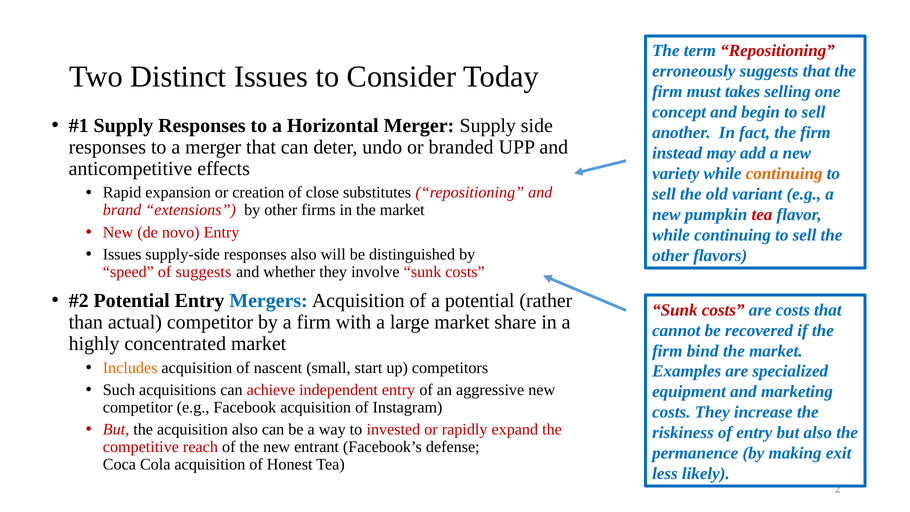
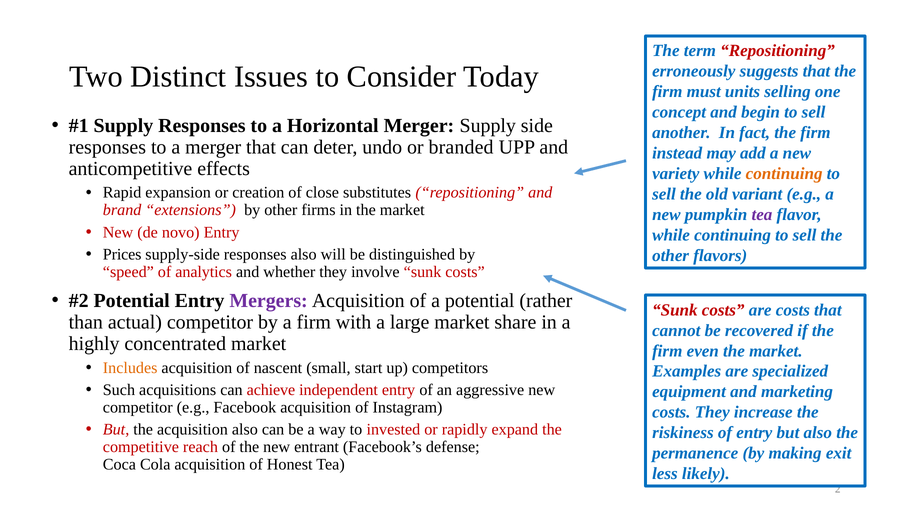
takes: takes -> units
tea at (762, 215) colour: red -> purple
Issues at (122, 254): Issues -> Prices
of suggests: suggests -> analytics
Mergers colour: blue -> purple
bind: bind -> even
